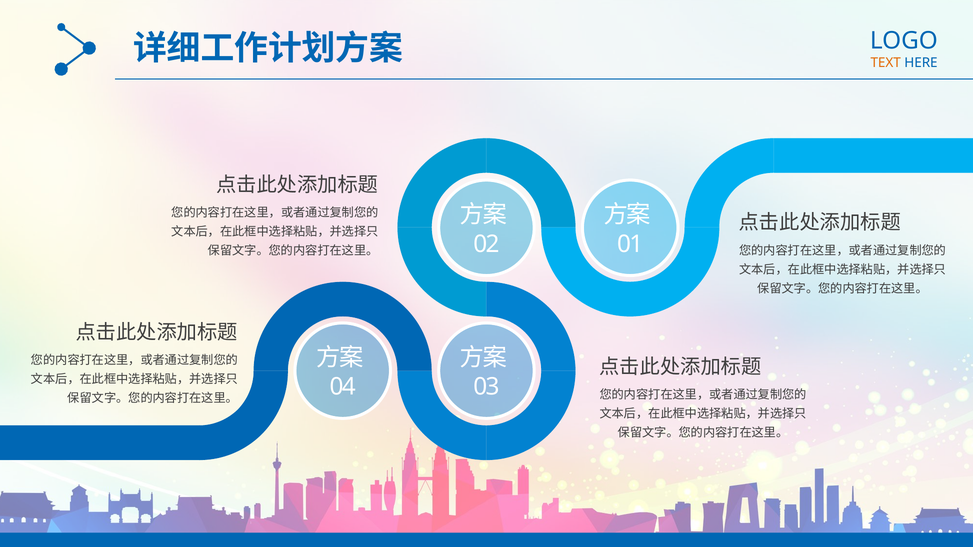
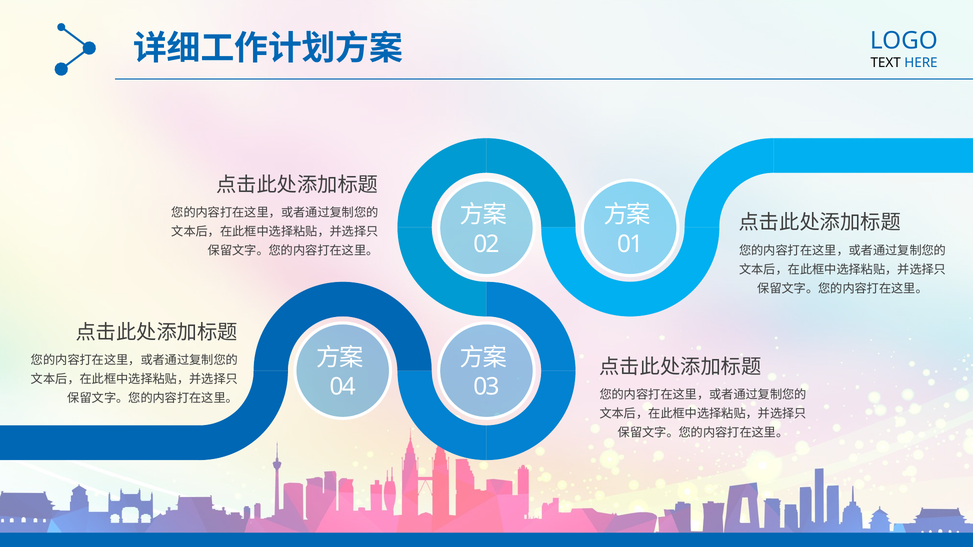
TEXT colour: orange -> black
